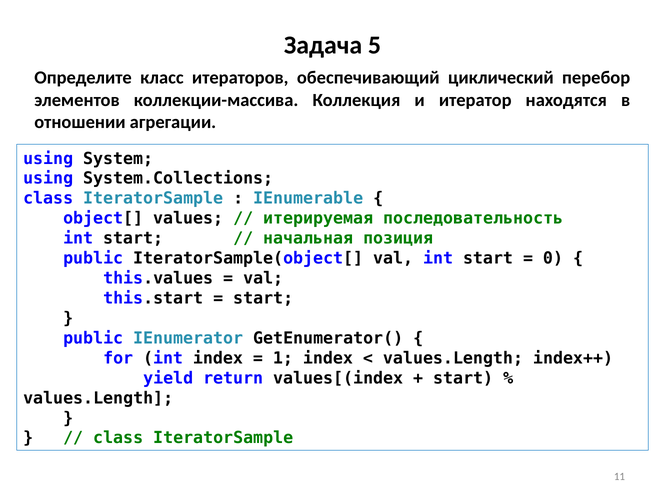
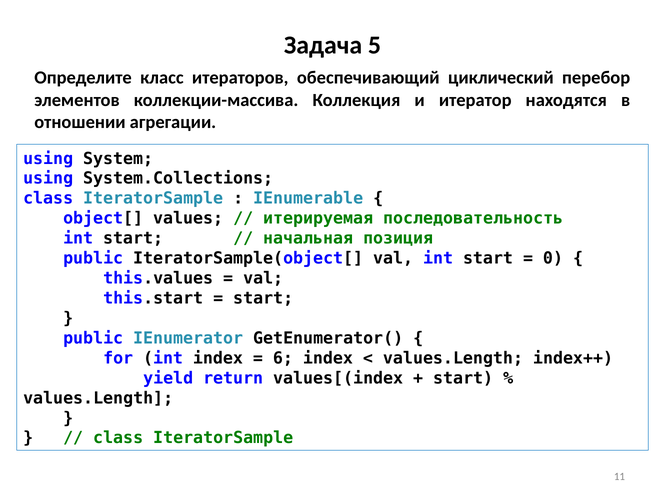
1: 1 -> 6
